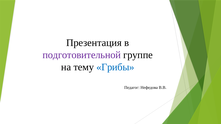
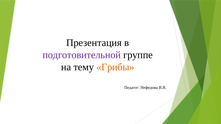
Грибы colour: blue -> orange
